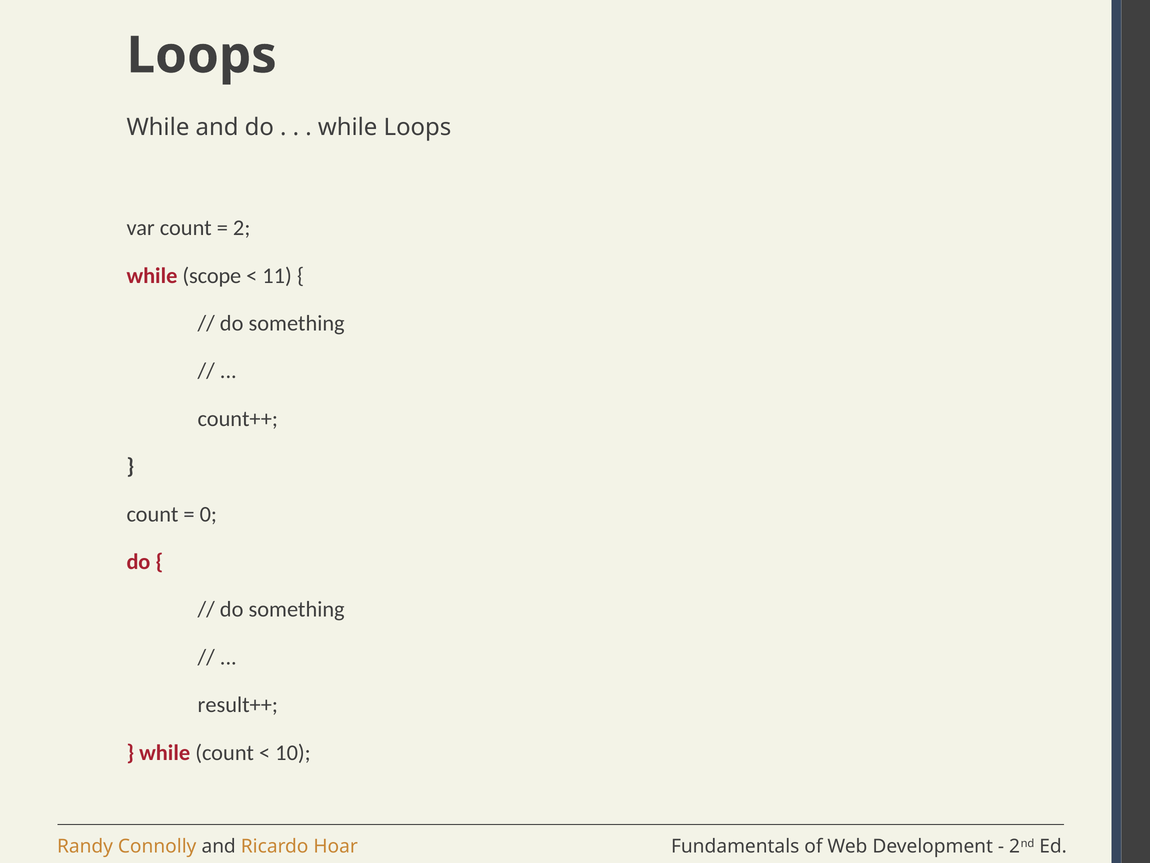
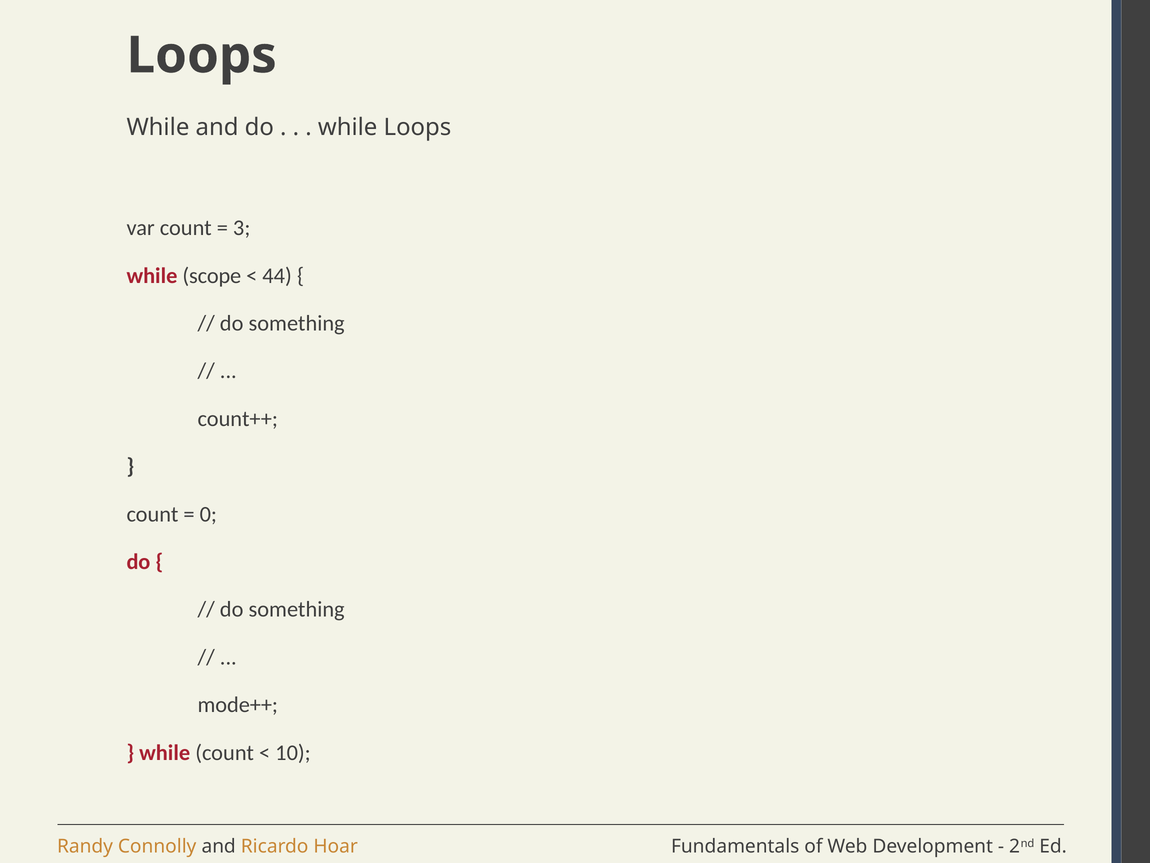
2: 2 -> 3
11: 11 -> 44
result++: result++ -> mode++
